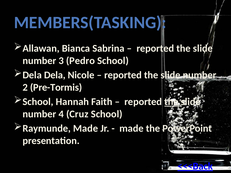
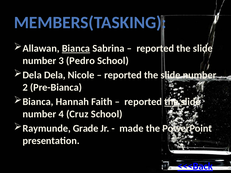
Bianca at (76, 48) underline: none -> present
Pre-Tormis: Pre-Tormis -> Pre-Bianca
School at (38, 102): School -> Bianca
Raymunde Made: Made -> Grade
